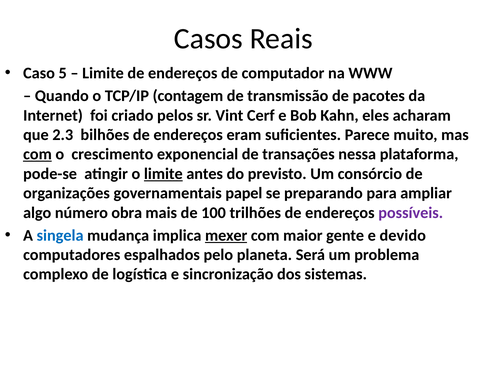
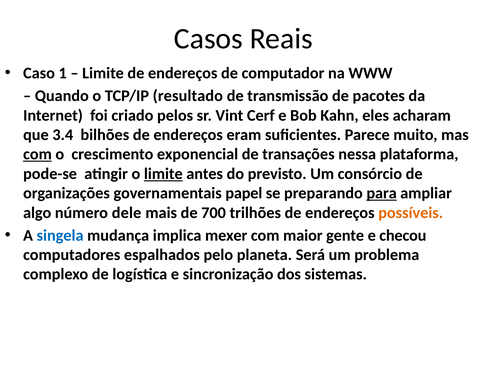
5: 5 -> 1
contagem: contagem -> resultado
2.3: 2.3 -> 3.4
para underline: none -> present
obra: obra -> dele
100: 100 -> 700
possíveis colour: purple -> orange
mexer underline: present -> none
devido: devido -> checou
